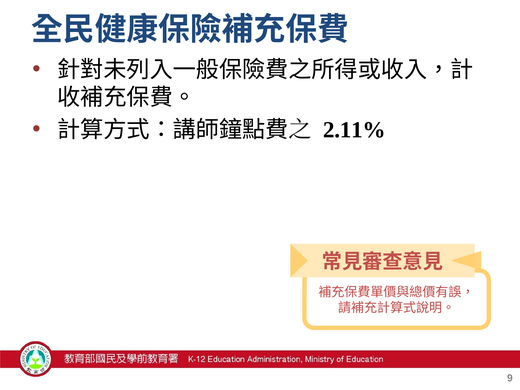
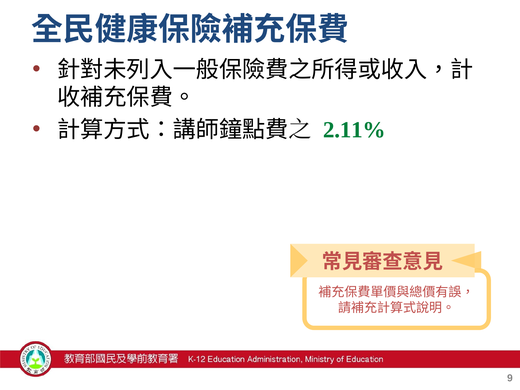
2.11% colour: black -> green
